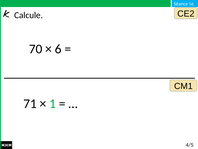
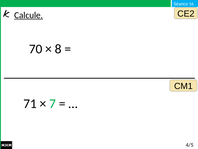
Calcule underline: none -> present
6: 6 -> 8
1: 1 -> 7
